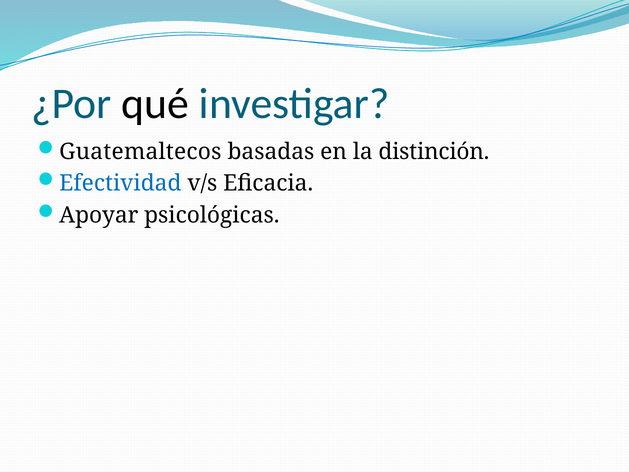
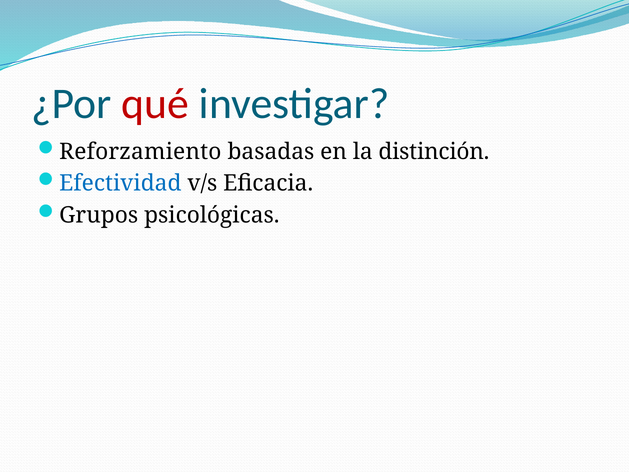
qué colour: black -> red
Guatemaltecos: Guatemaltecos -> Reforzamiento
Apoyar: Apoyar -> Grupos
